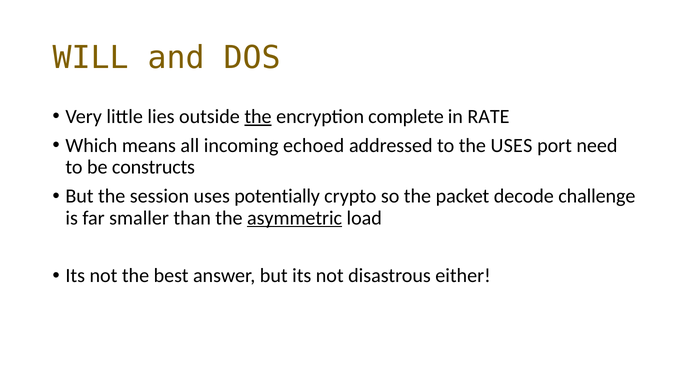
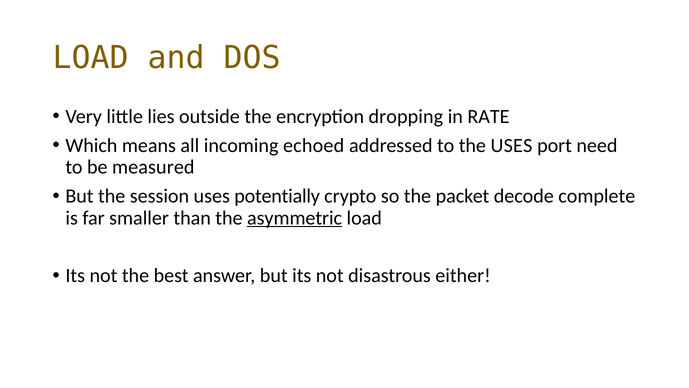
WILL at (91, 58): WILL -> LOAD
the at (258, 116) underline: present -> none
complete: complete -> dropping
constructs: constructs -> measured
challenge: challenge -> complete
